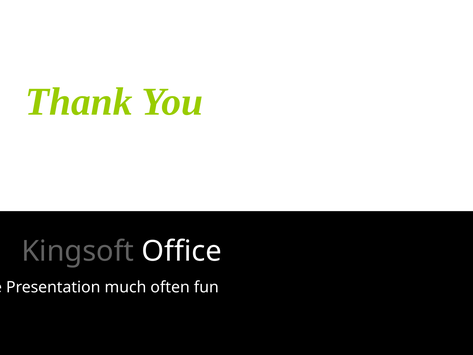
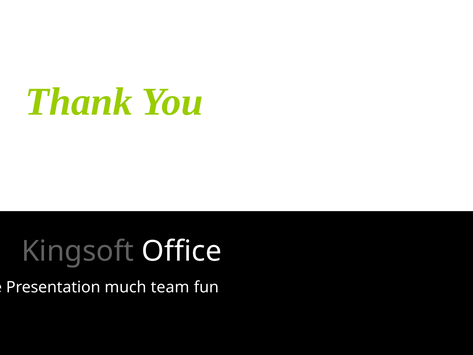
often: often -> team
